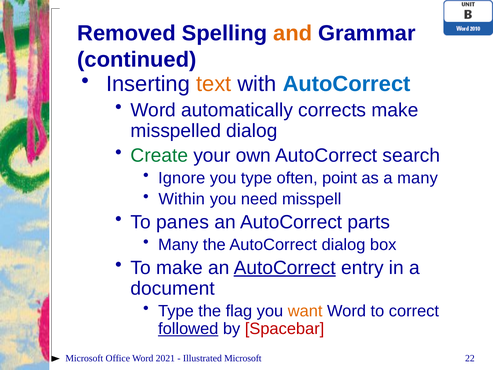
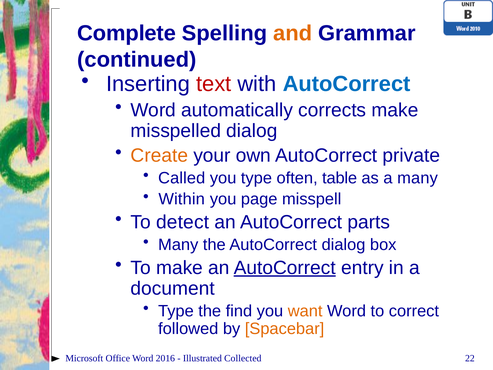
Removed: Removed -> Complete
text colour: orange -> red
Create colour: green -> orange
search: search -> private
Ignore: Ignore -> Called
point: point -> table
need: need -> page
panes: panes -> detect
flag: flag -> find
followed underline: present -> none
Spacebar colour: red -> orange
2021: 2021 -> 2016
Illustrated Microsoft: Microsoft -> Collected
